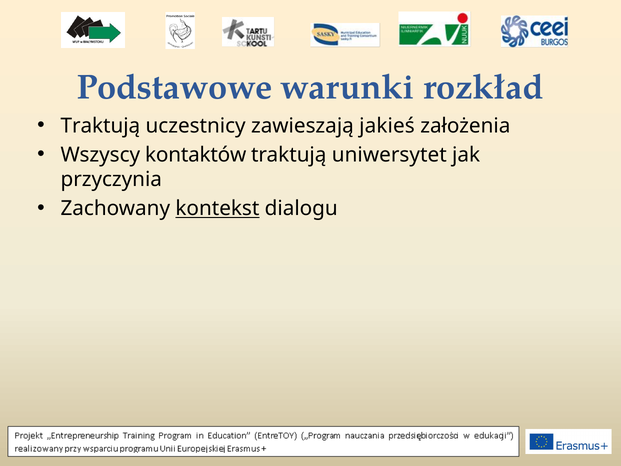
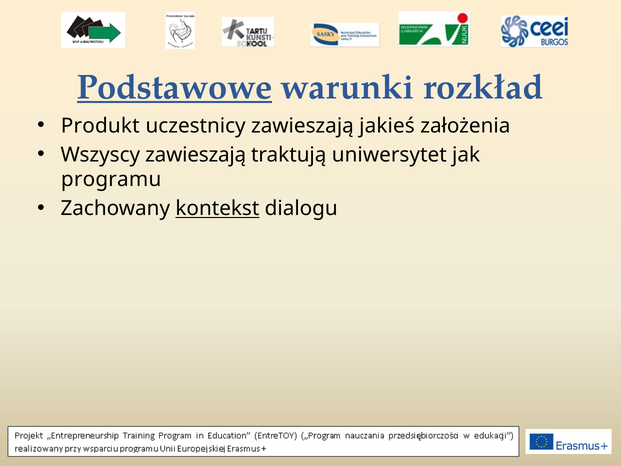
Podstawowe underline: none -> present
Traktują at (100, 126): Traktują -> Produkt
Wszyscy kontaktów: kontaktów -> zawieszają
przyczynia: przyczynia -> programu
